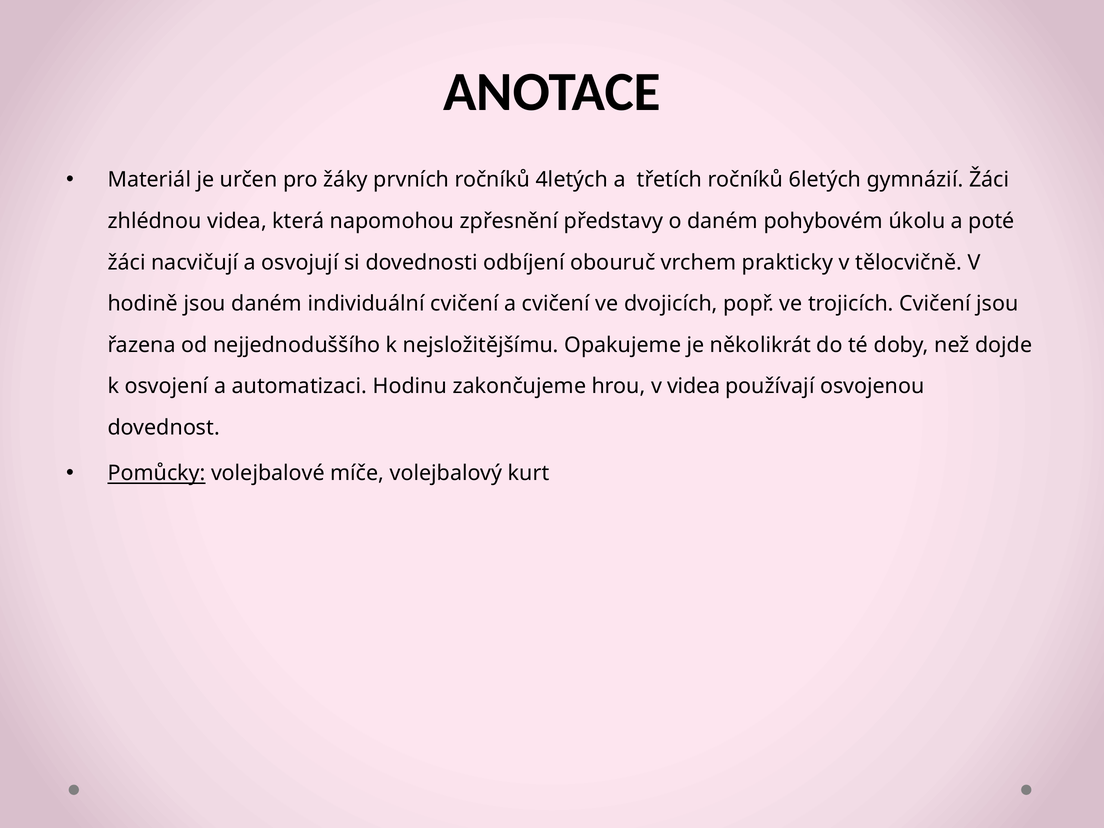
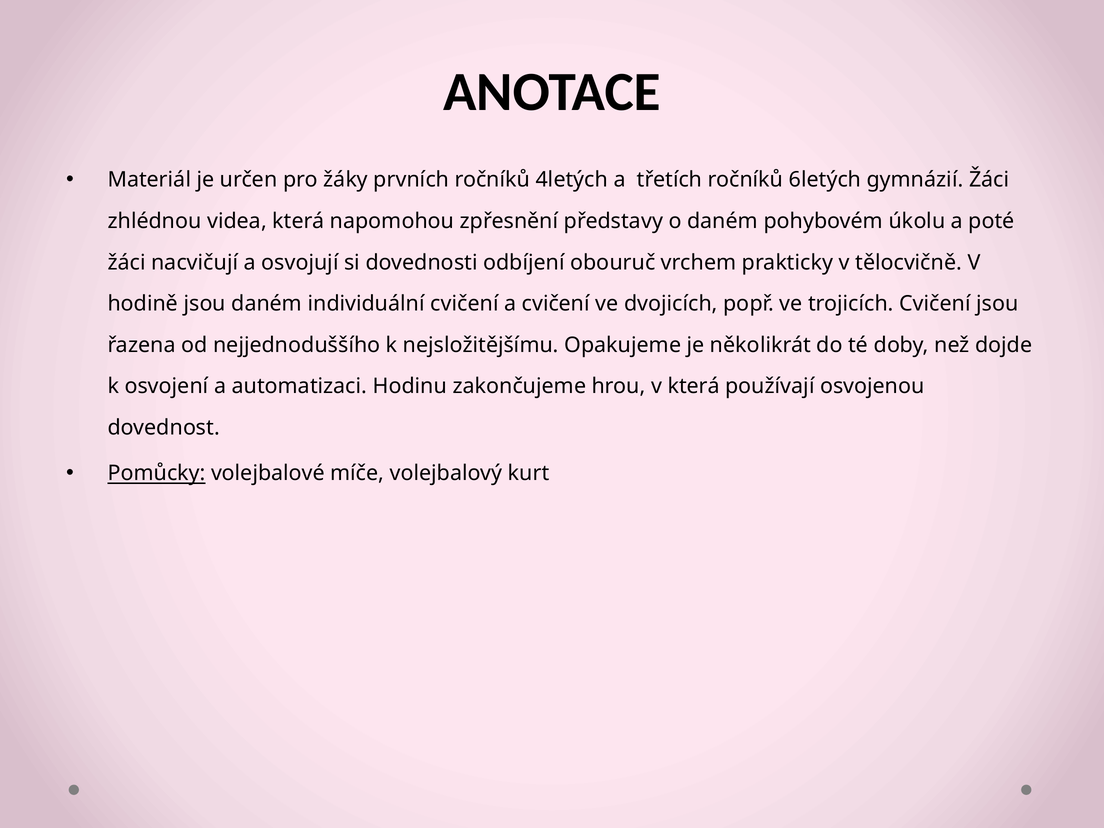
v videa: videa -> která
